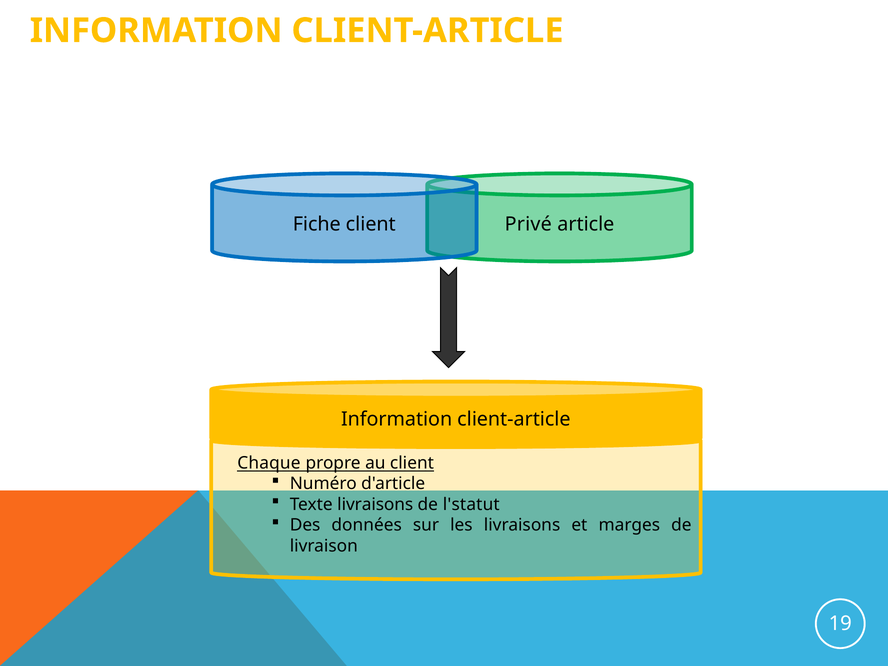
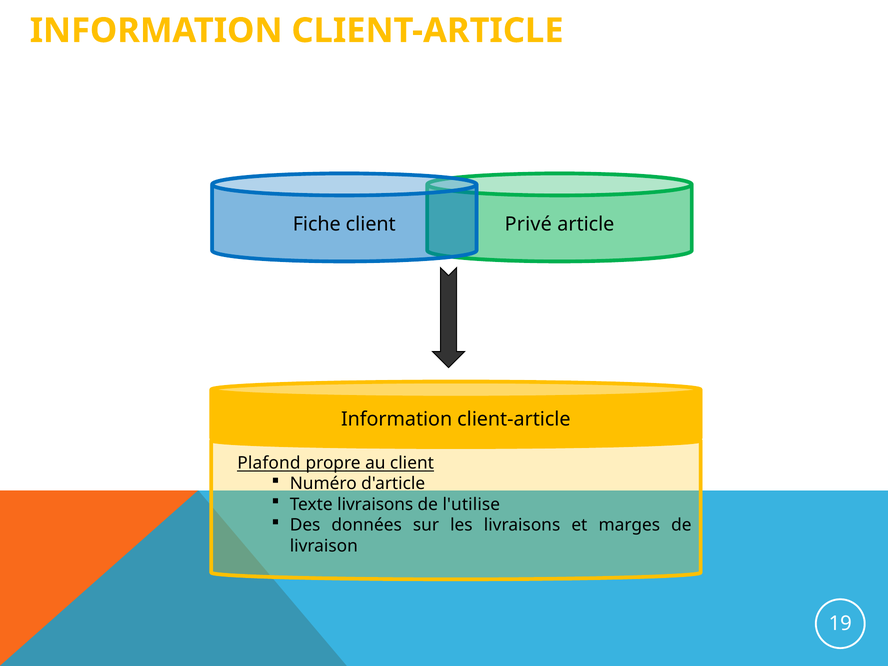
Chaque: Chaque -> Plafond
l'statut: l'statut -> l'utilise
